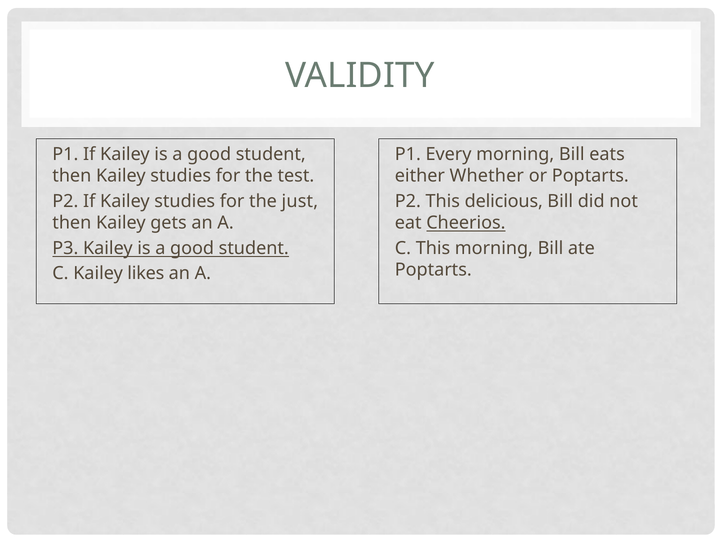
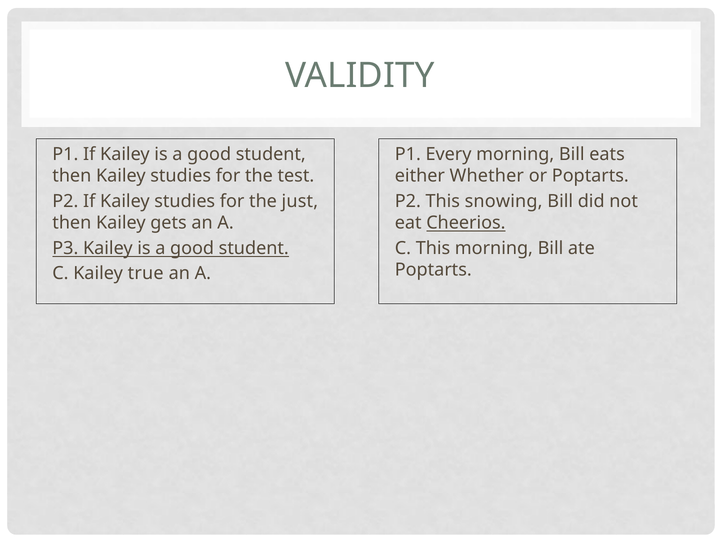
delicious: delicious -> snowing
likes: likes -> true
